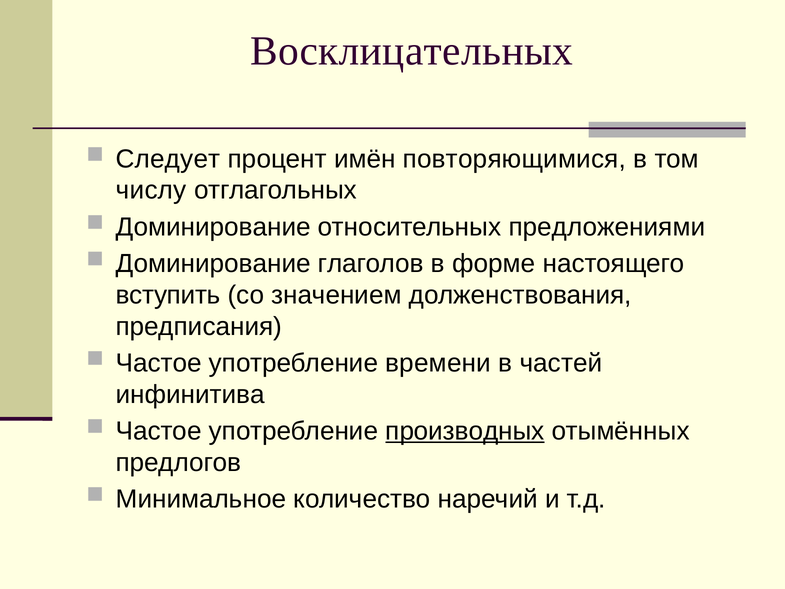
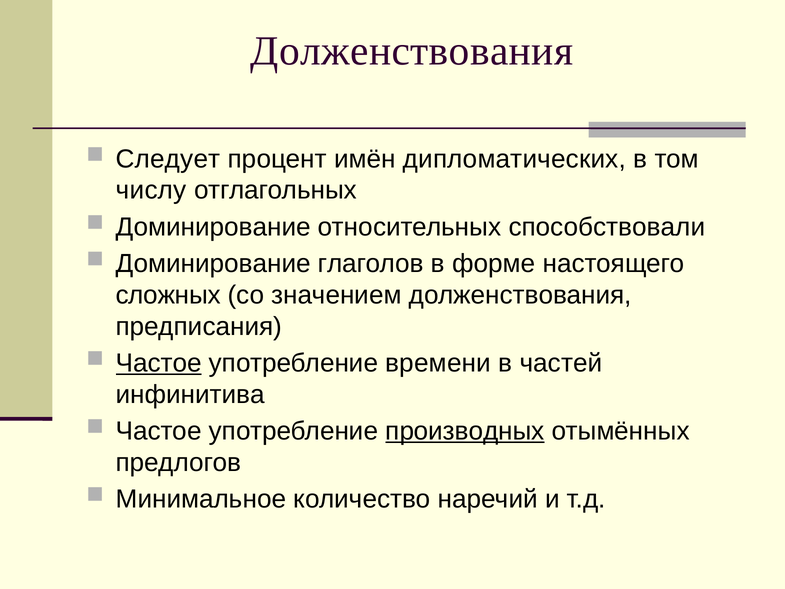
Восклицательных at (412, 51): Восклицательных -> Долженствования
повторяющимися: повторяющимися -> дипломатических
предложениями: предложениями -> способствовали
вступить: вступить -> сложных
Частое at (159, 363) underline: none -> present
